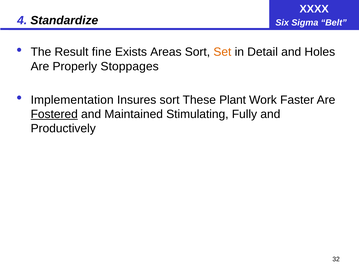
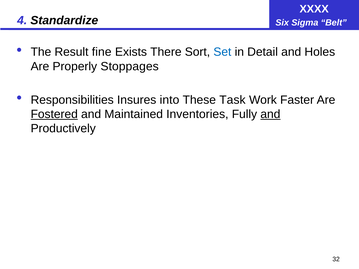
Areas: Areas -> There
Set colour: orange -> blue
Implementation: Implementation -> Responsibilities
Insures sort: sort -> into
Plant: Plant -> Task
Stimulating: Stimulating -> Inventories
and at (270, 114) underline: none -> present
